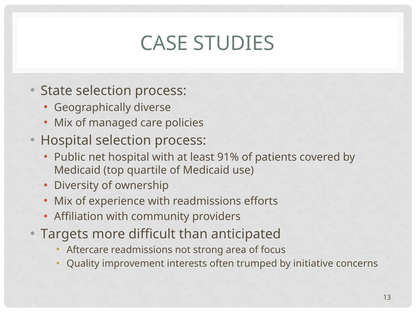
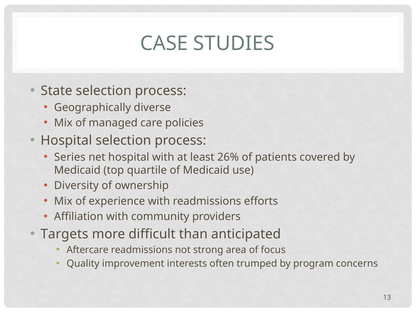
Public: Public -> Series
91%: 91% -> 26%
initiative: initiative -> program
